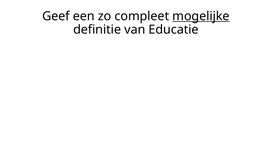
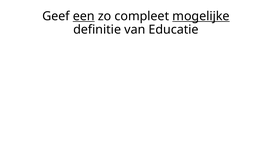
een underline: none -> present
